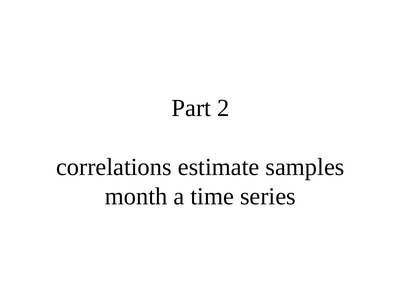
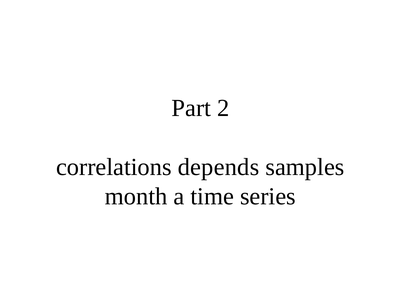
estimate: estimate -> depends
